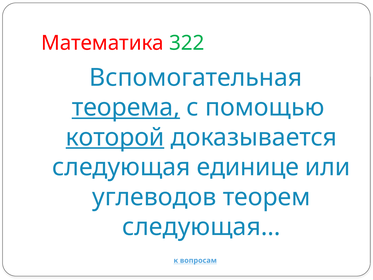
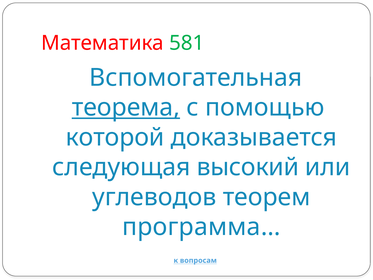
322: 322 -> 581
которой underline: present -> none
единице: единице -> высокий
следующая…: следующая… -> программа…
